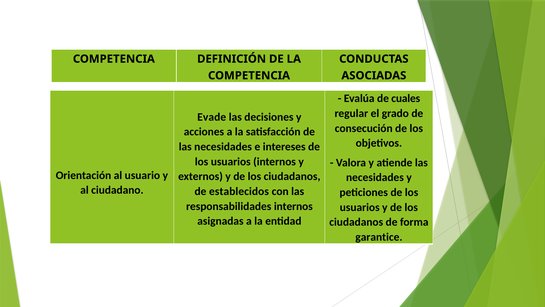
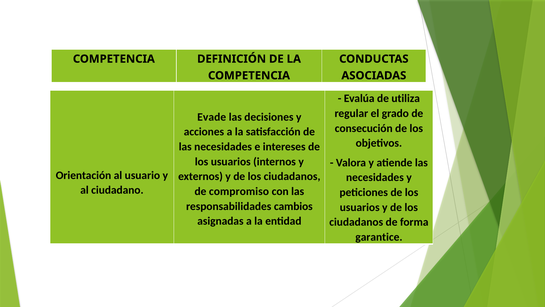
cuales: cuales -> utiliza
establecidos: establecidos -> compromiso
responsabilidades internos: internos -> cambios
